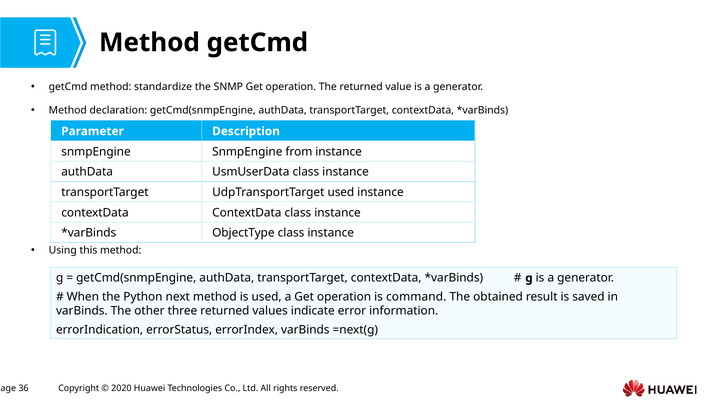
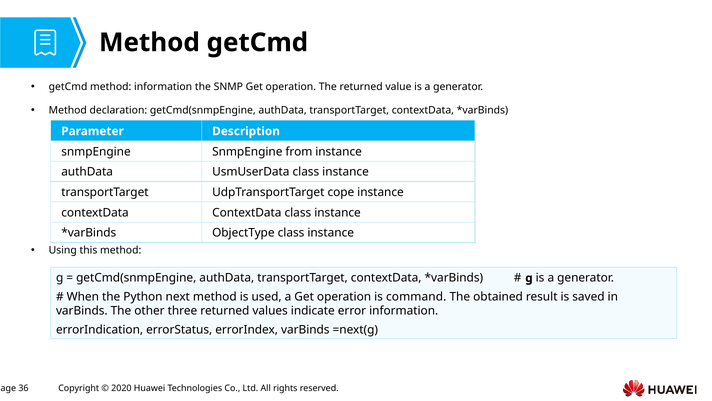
method standardize: standardize -> information
UdpTransportTarget used: used -> cope
